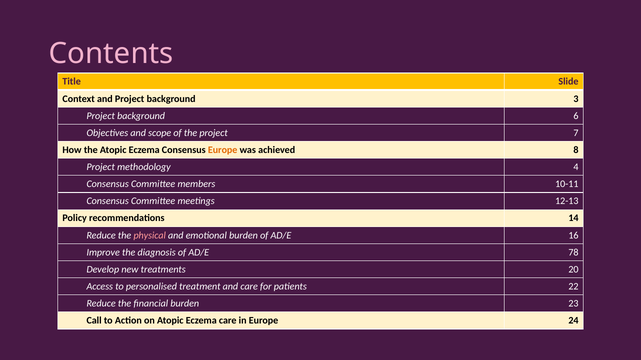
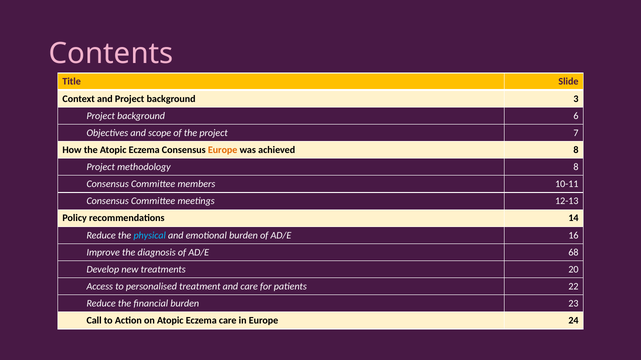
methodology 4: 4 -> 8
physical colour: pink -> light blue
78: 78 -> 68
